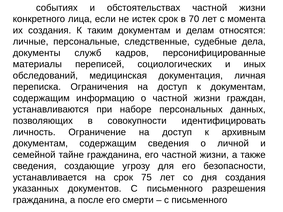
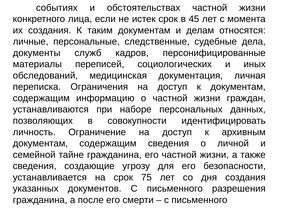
70: 70 -> 45
